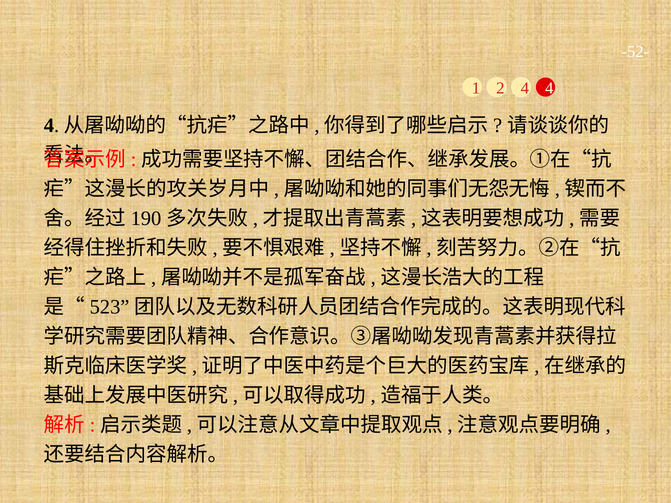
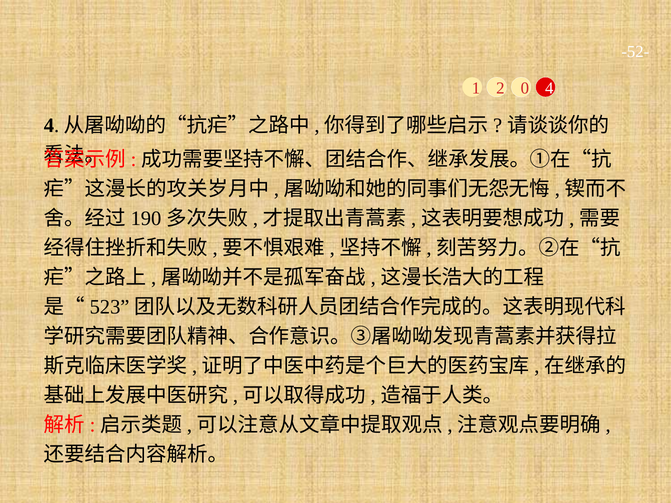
2 4: 4 -> 0
